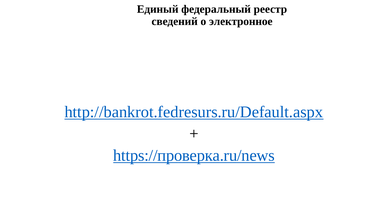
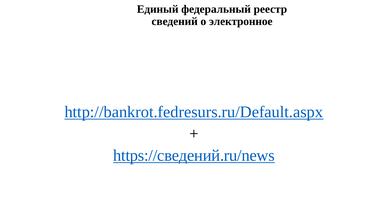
https://проверка.ru/news: https://проверка.ru/news -> https://сведений.ru/news
